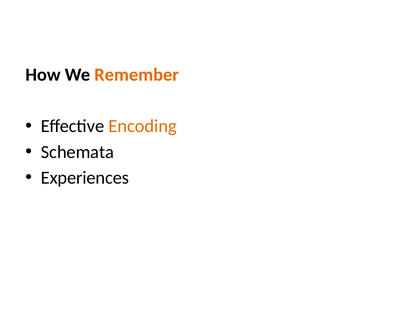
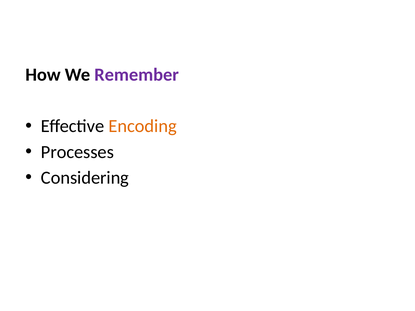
Remember colour: orange -> purple
Schemata: Schemata -> Processes
Experiences: Experiences -> Considering
